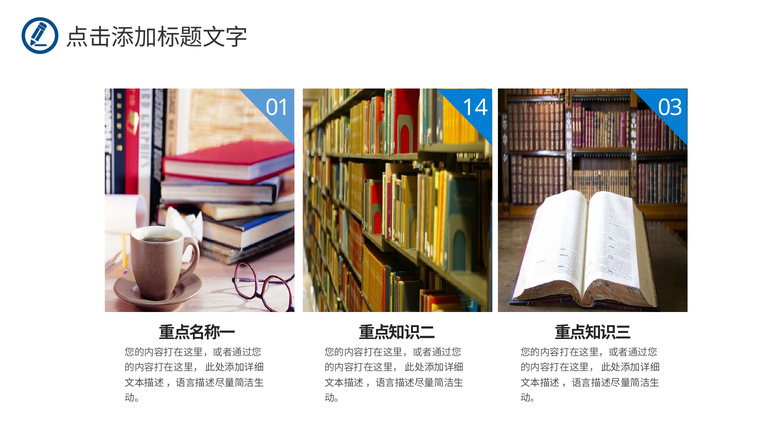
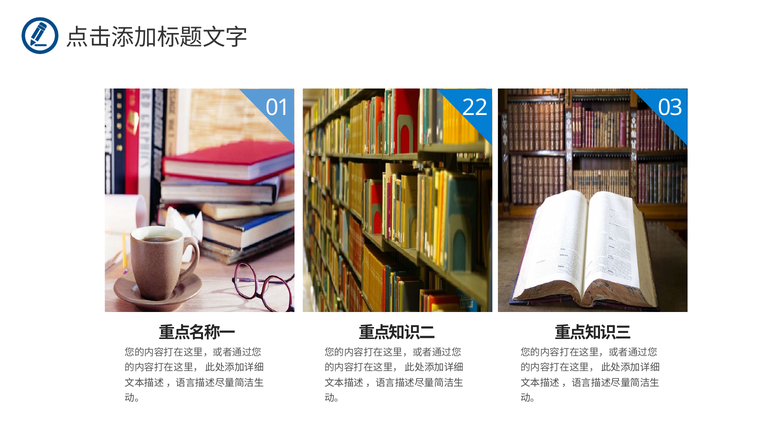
14: 14 -> 22
